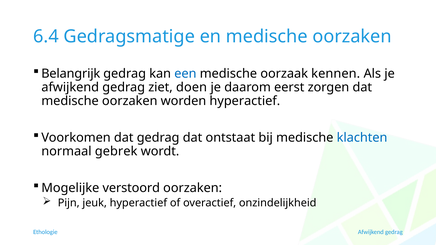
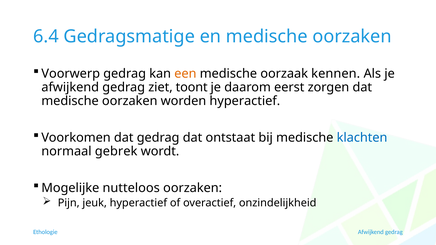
Belangrijk: Belangrijk -> Voorwerp
een colour: blue -> orange
doen: doen -> toont
verstoord: verstoord -> nutteloos
